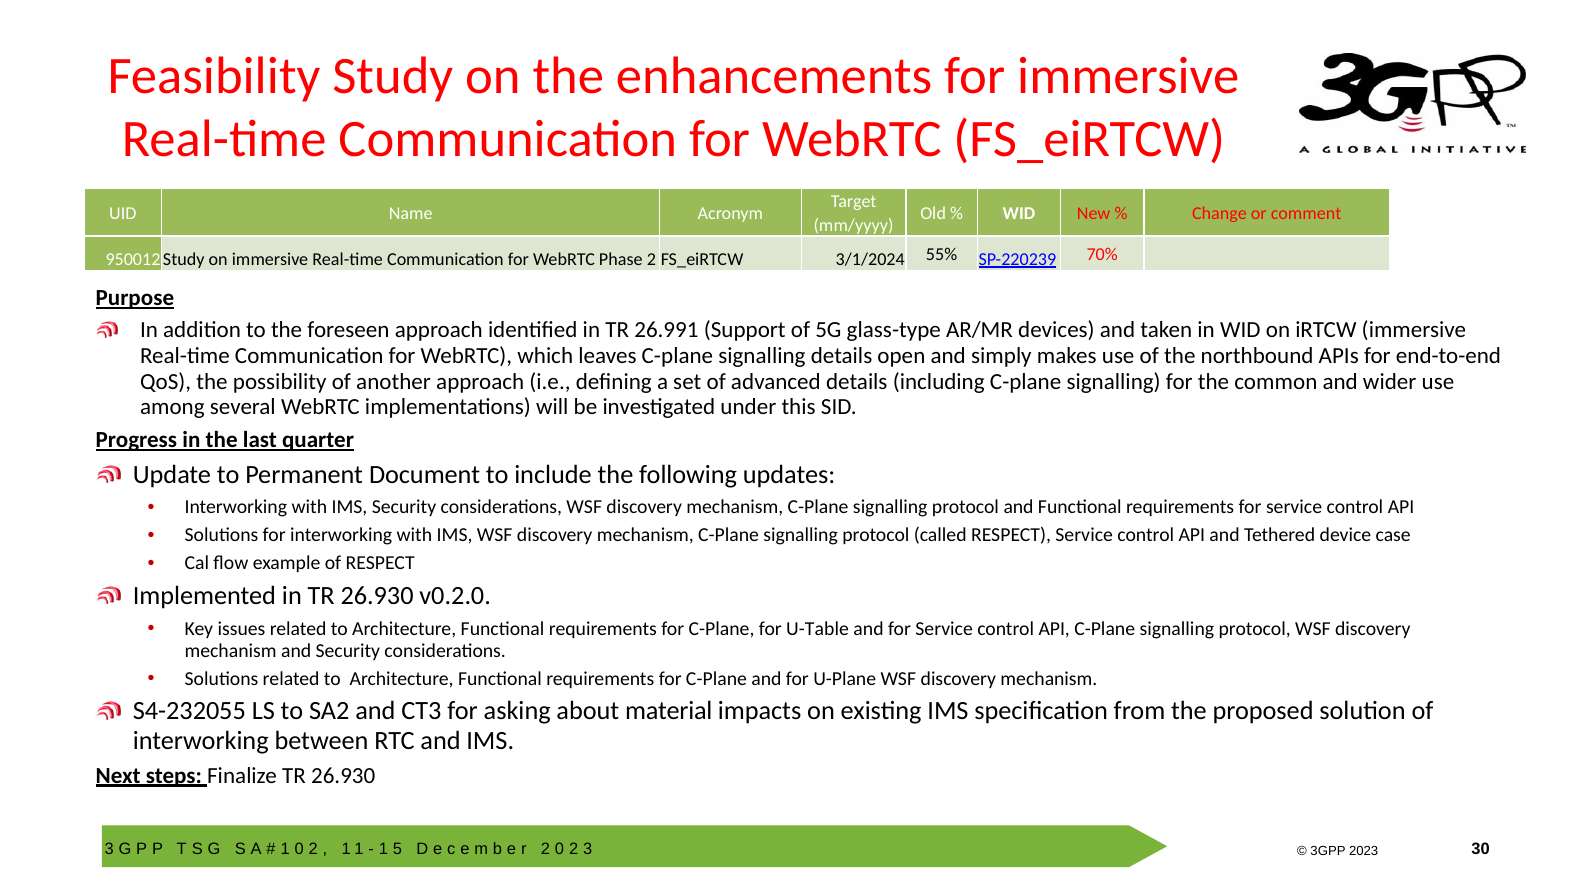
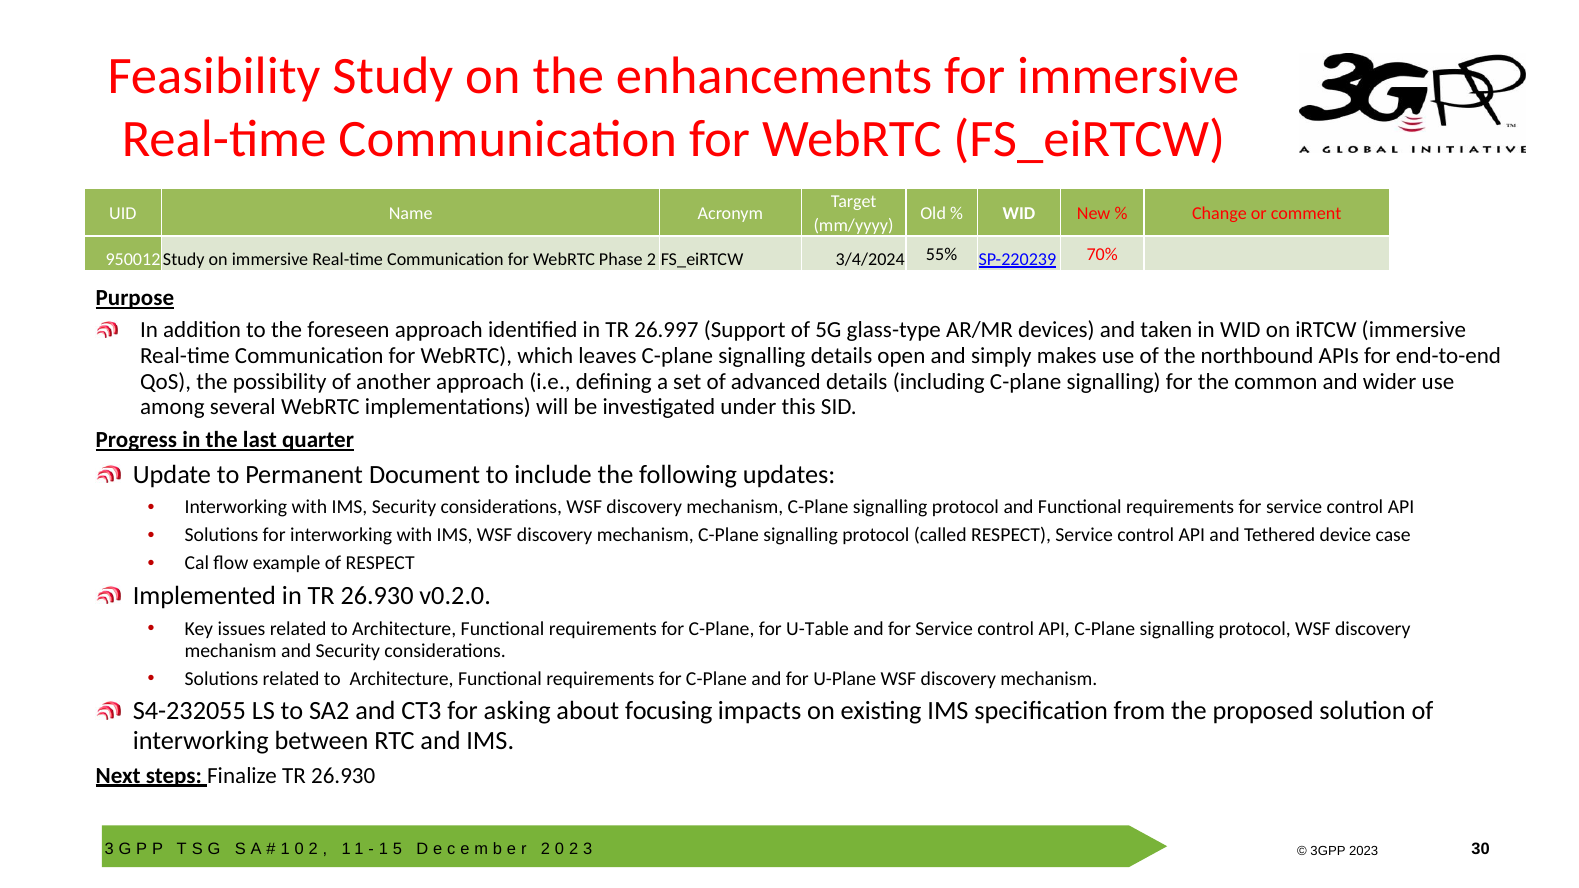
3/1/2024: 3/1/2024 -> 3/4/2024
26.991: 26.991 -> 26.997
material: material -> focusing
